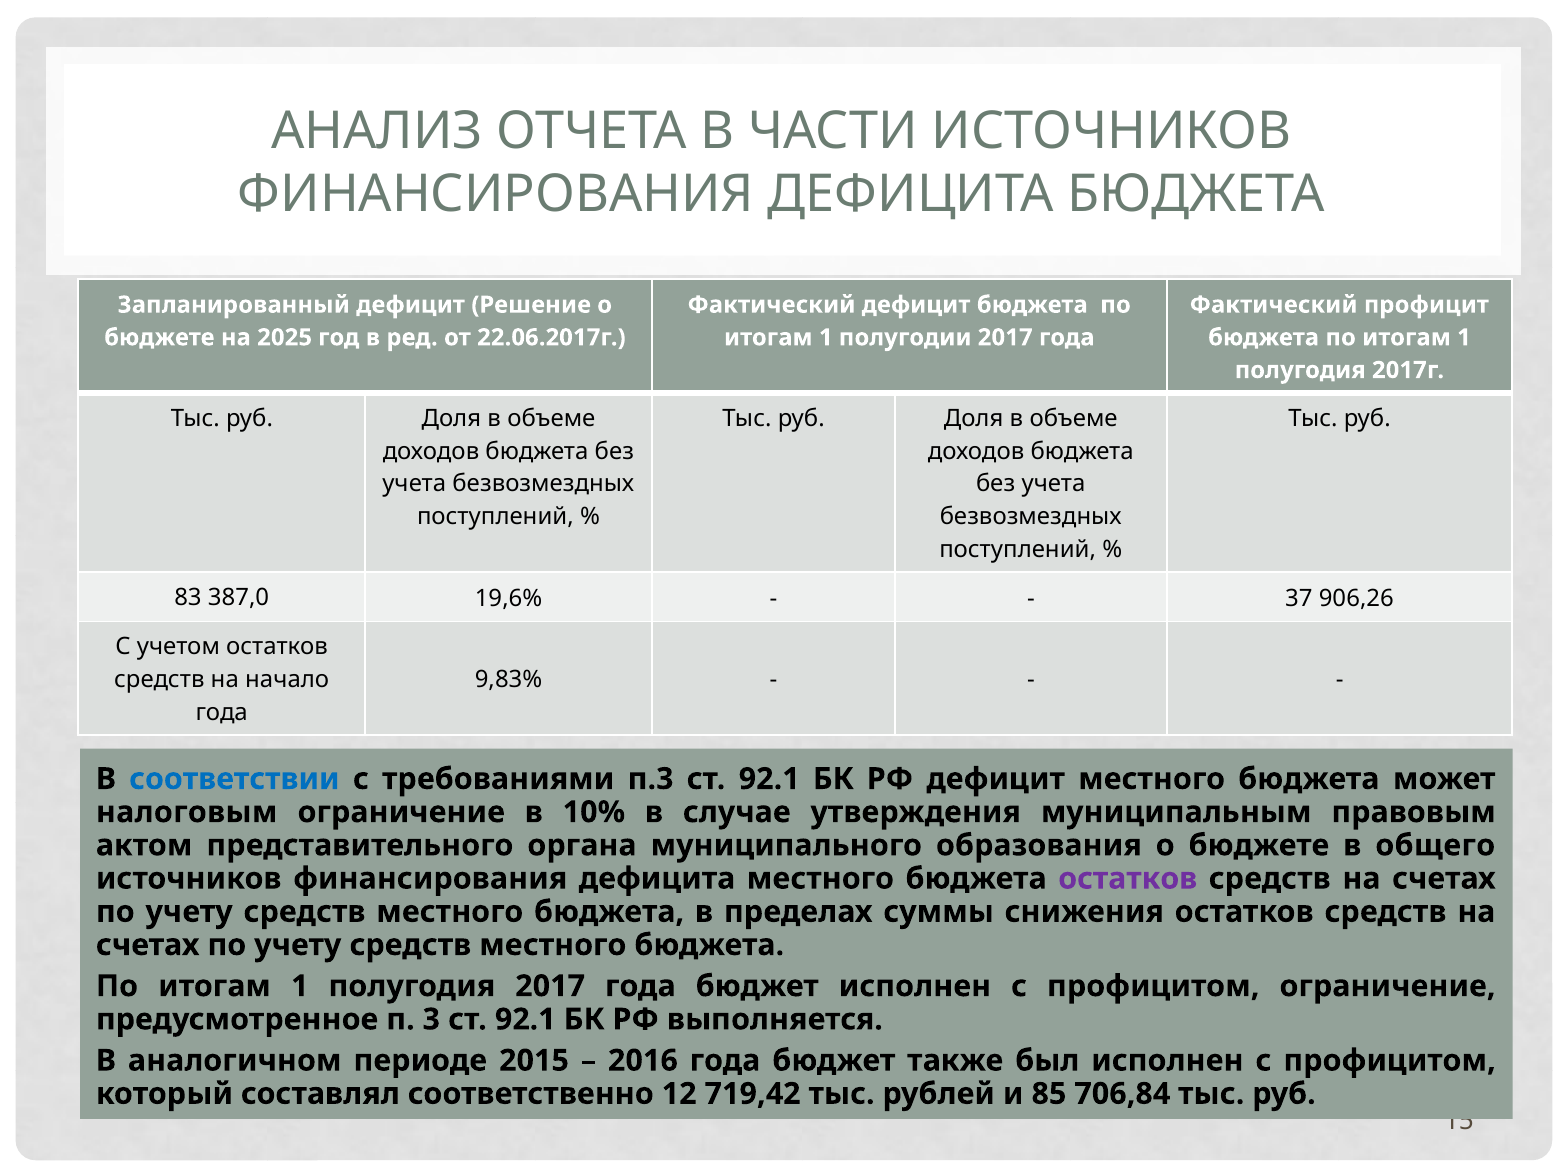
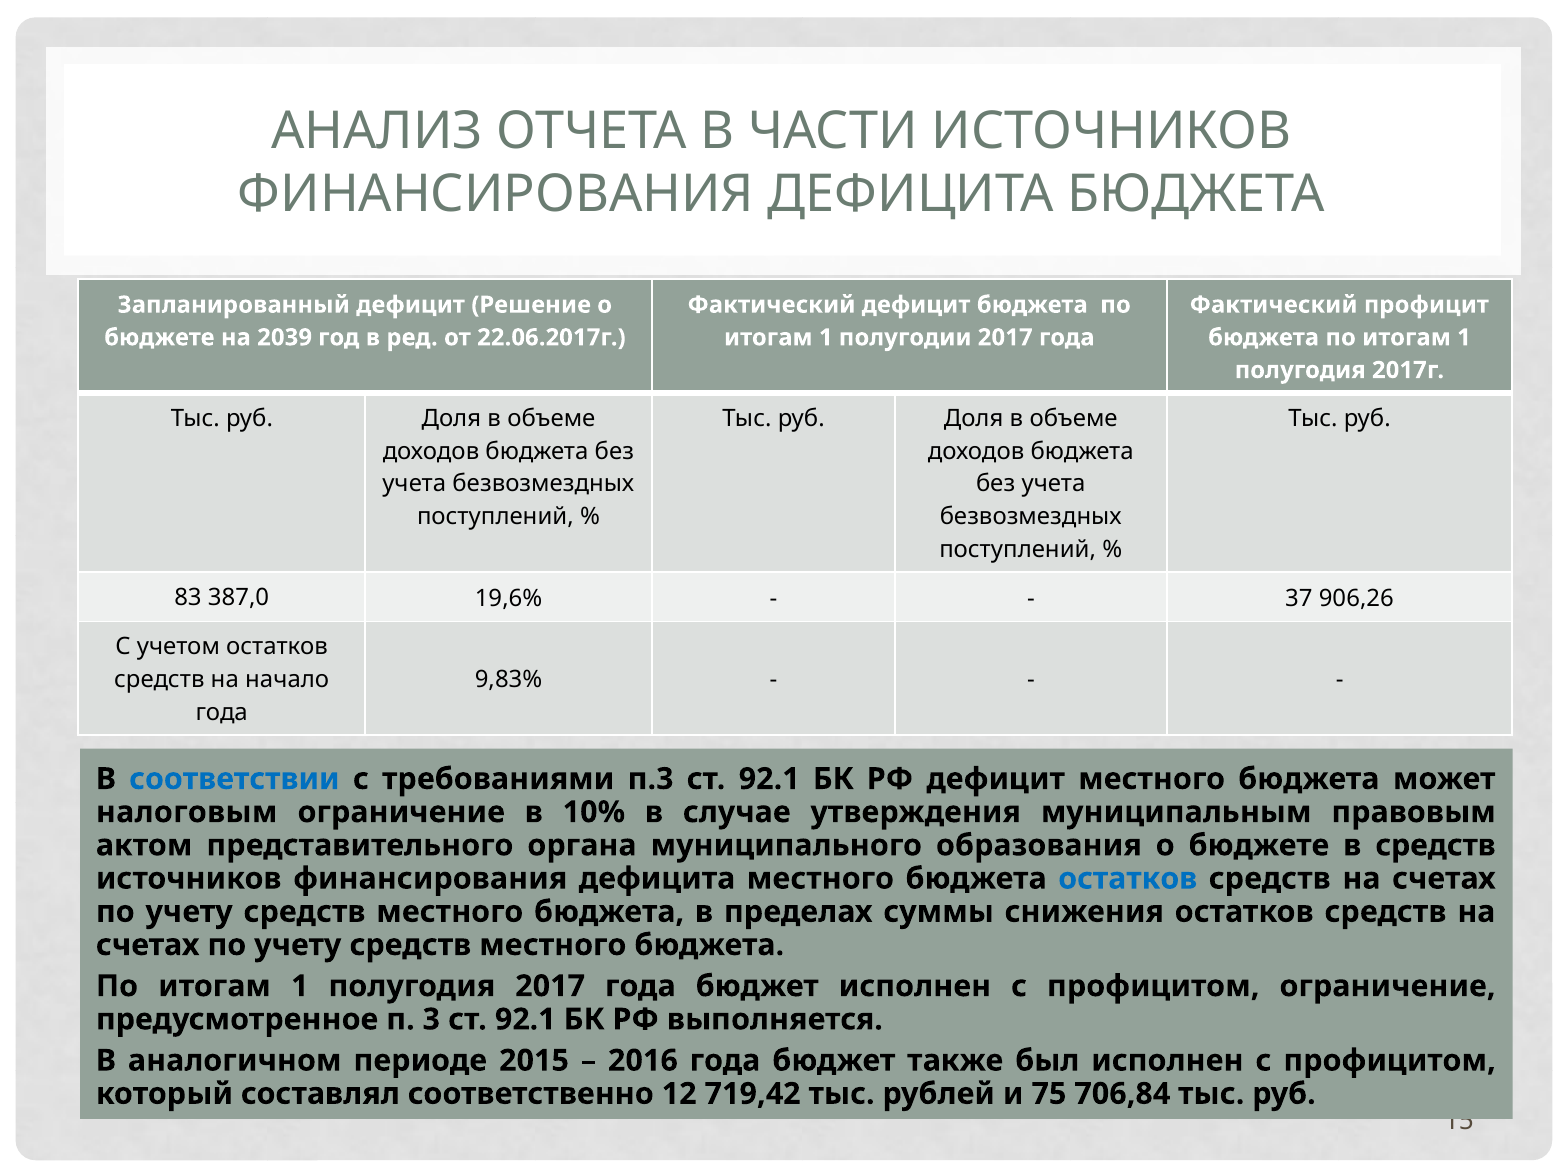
2025: 2025 -> 2039
в общего: общего -> средств
остатков at (1128, 879) colour: purple -> blue
85: 85 -> 75
